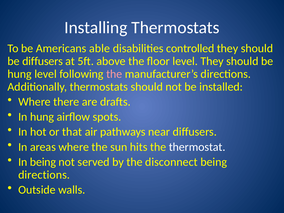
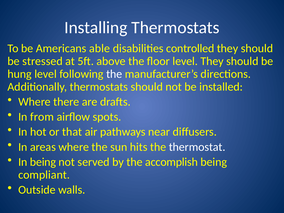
be diffusers: diffusers -> stressed
the at (114, 74) colour: pink -> white
In hung: hung -> from
disconnect: disconnect -> accomplish
directions at (44, 175): directions -> compliant
